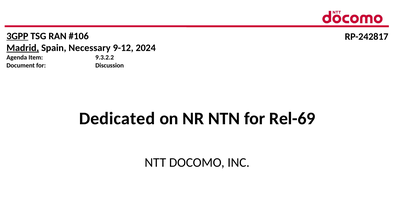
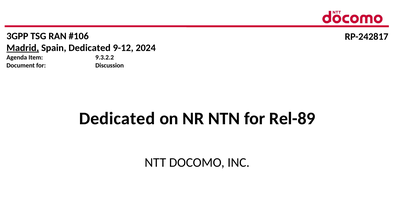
3GPP underline: present -> none
Spain Necessary: Necessary -> Dedicated
Rel-69: Rel-69 -> Rel-89
